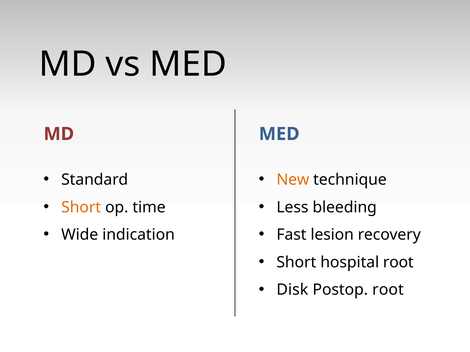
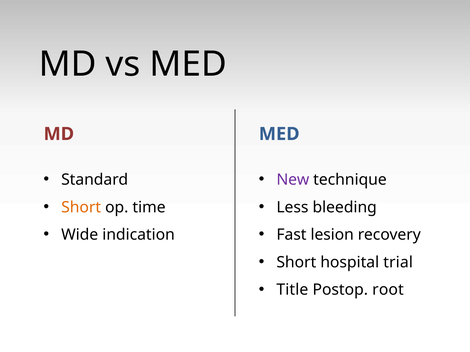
New colour: orange -> purple
hospital root: root -> trial
Disk: Disk -> Title
